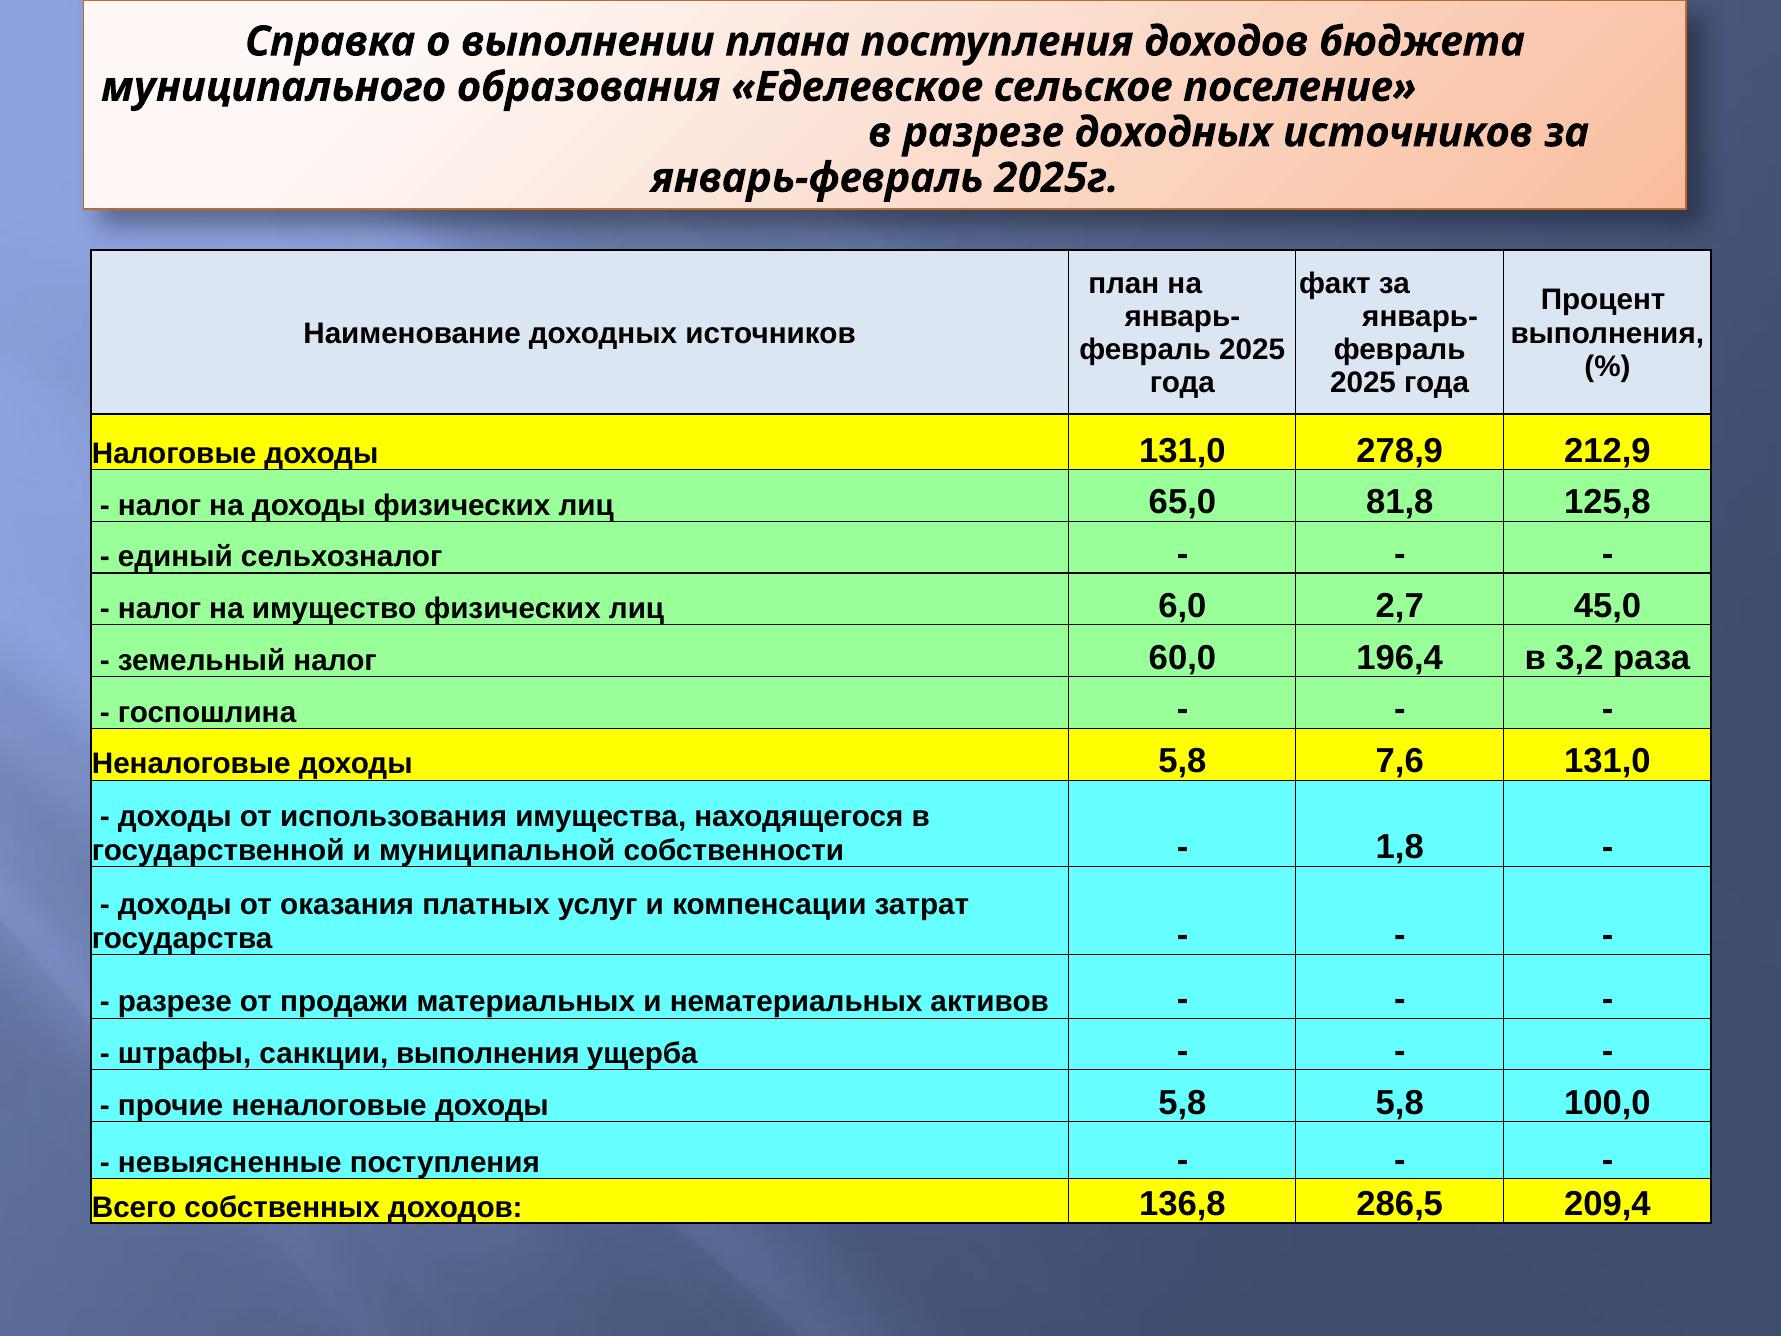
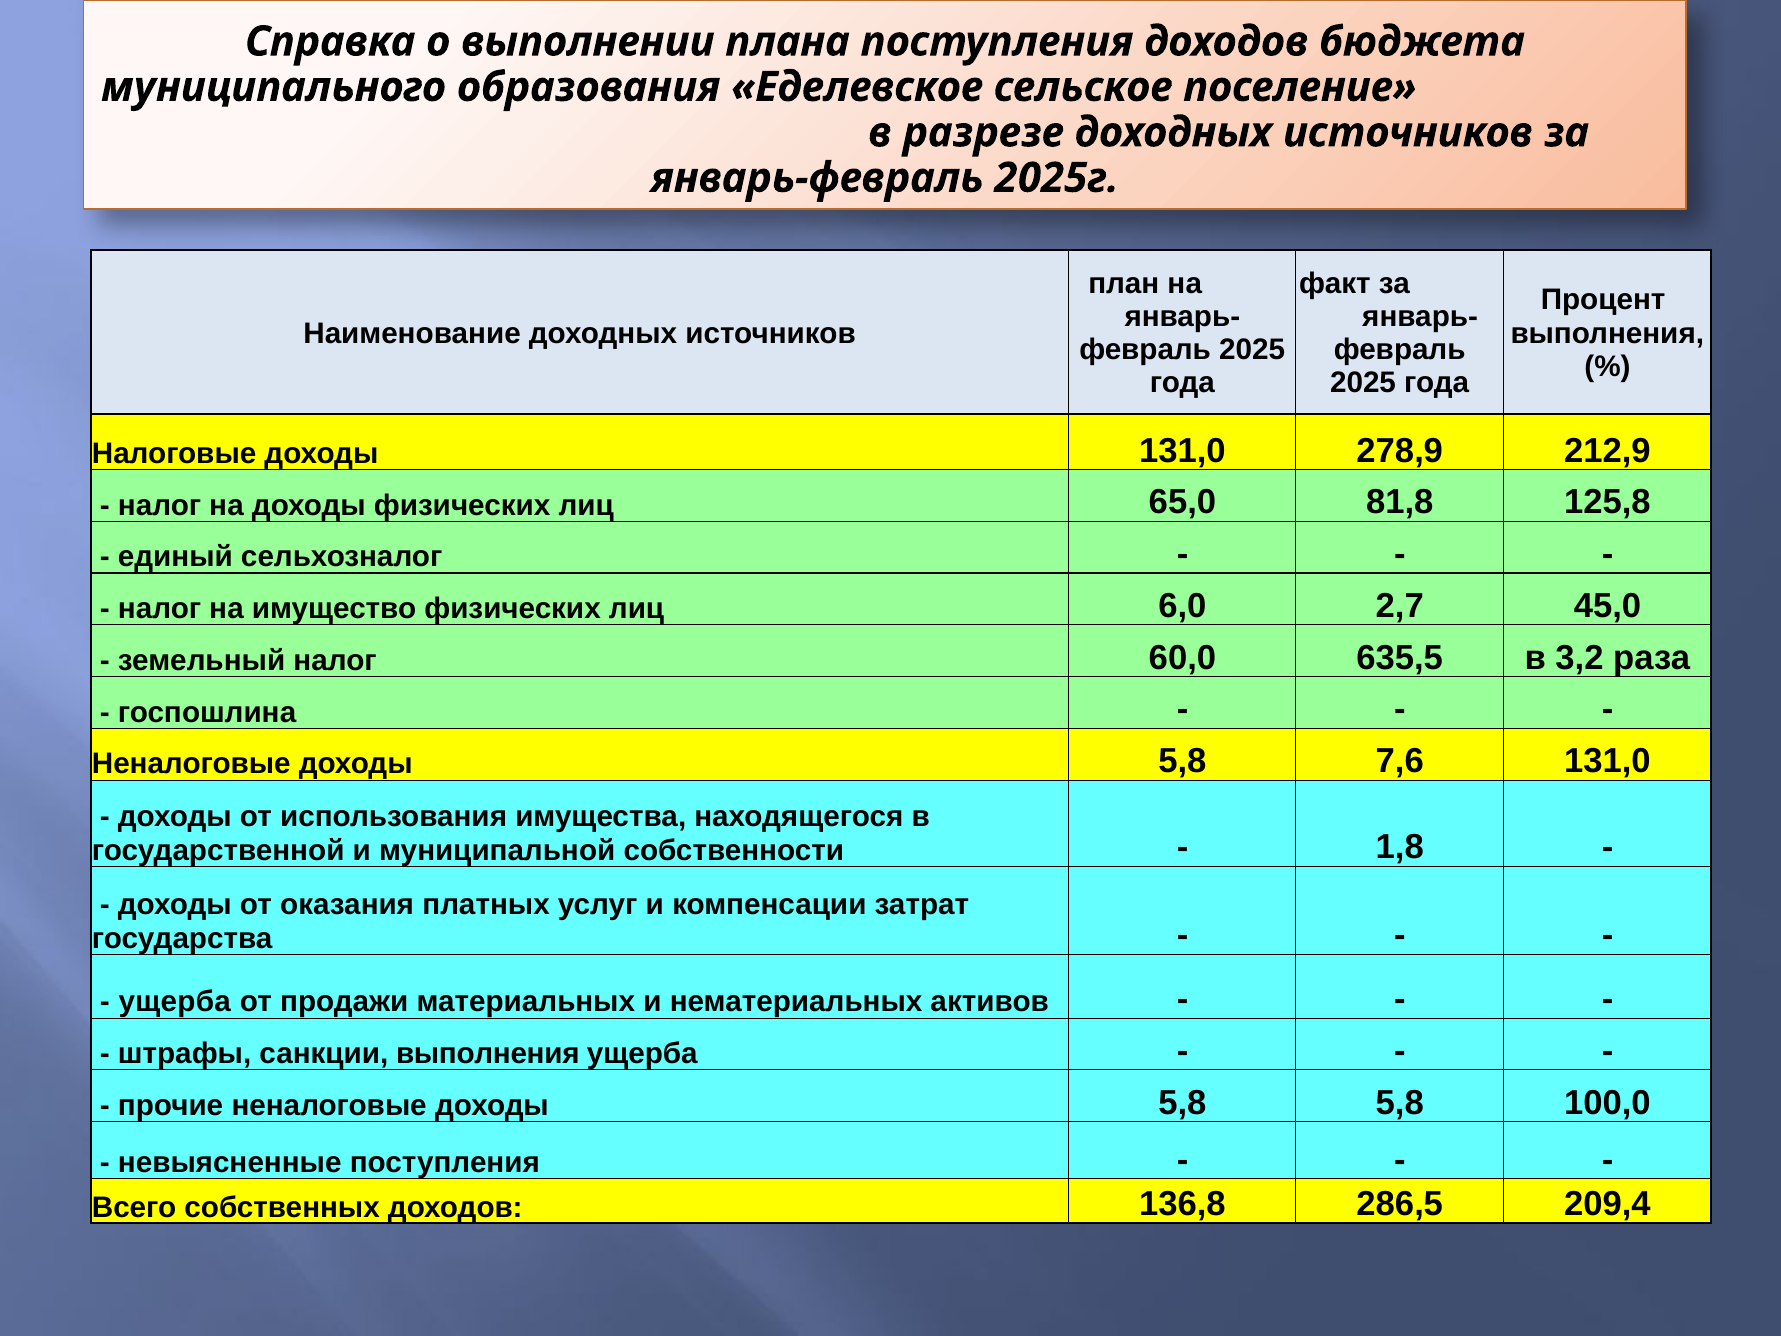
196,4: 196,4 -> 635,5
разрезе at (175, 1002): разрезе -> ущерба
